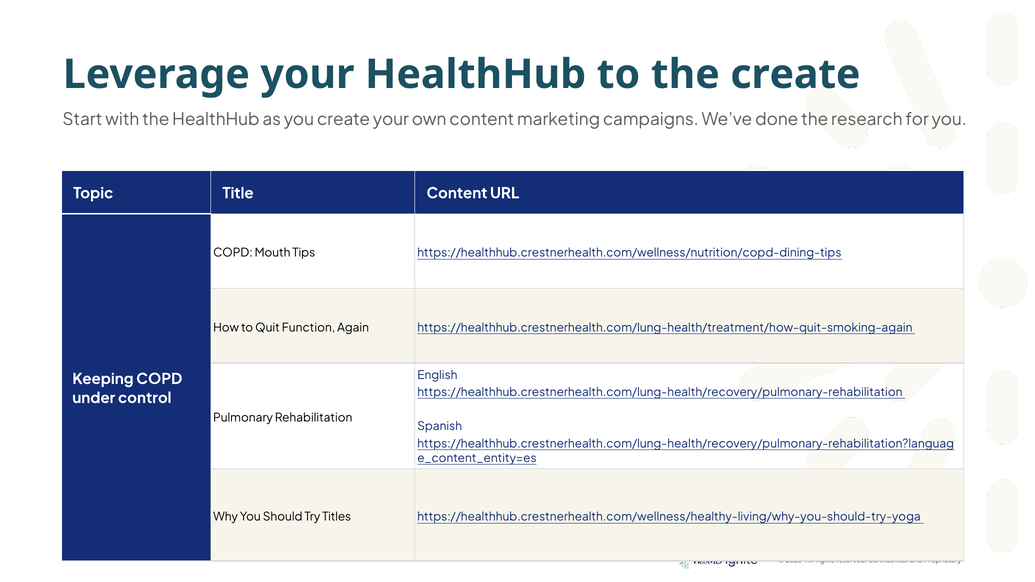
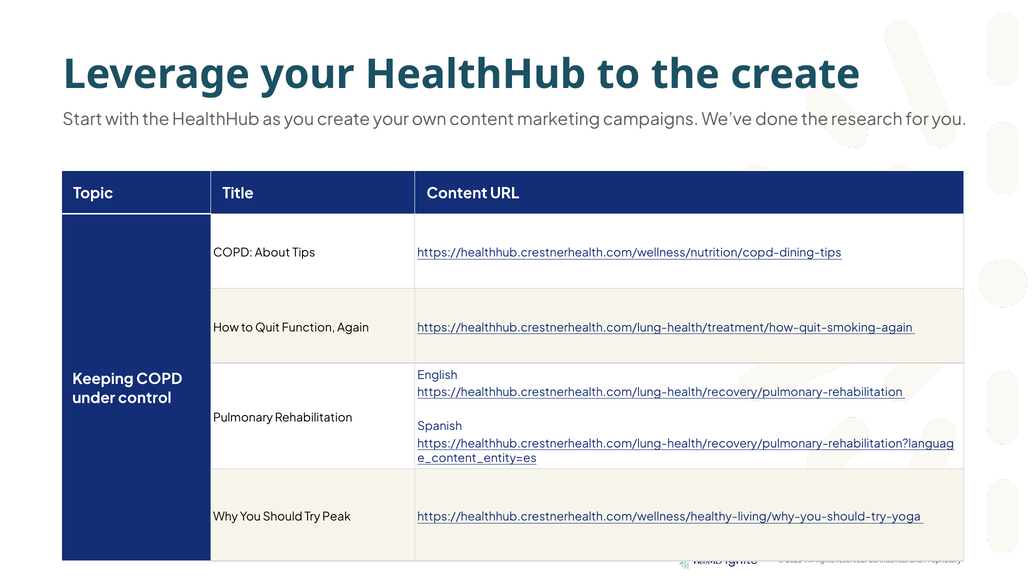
Mouth: Mouth -> About
Titles: Titles -> Peak
